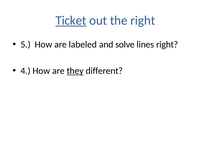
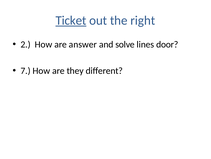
5: 5 -> 2
labeled: labeled -> answer
lines right: right -> door
4: 4 -> 7
they underline: present -> none
